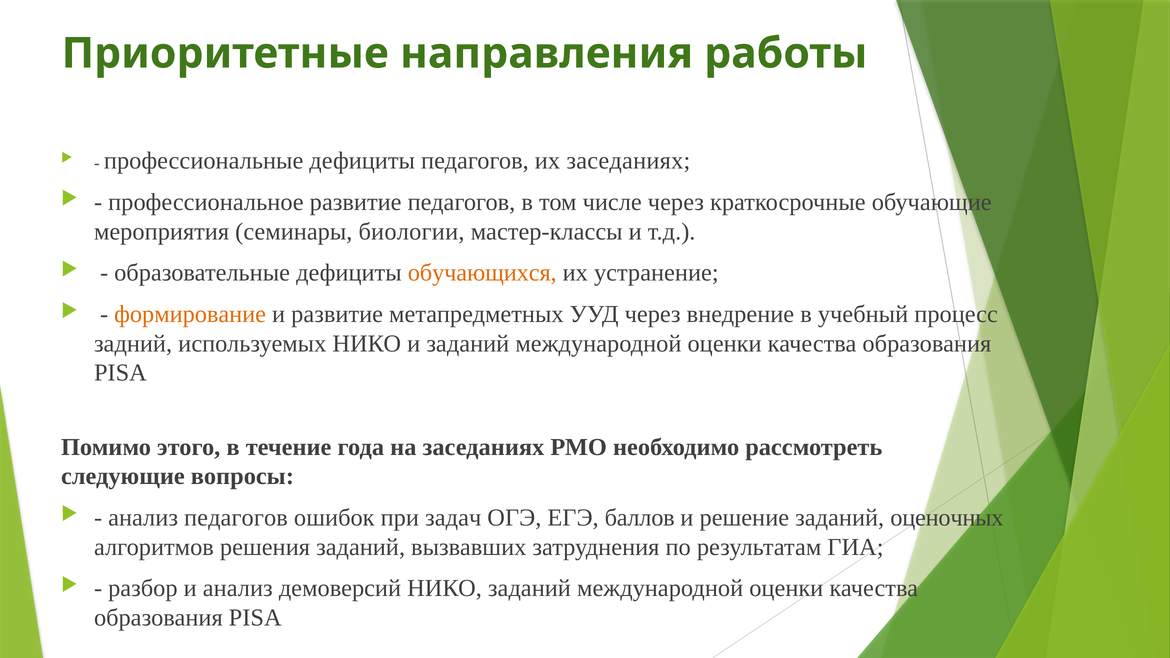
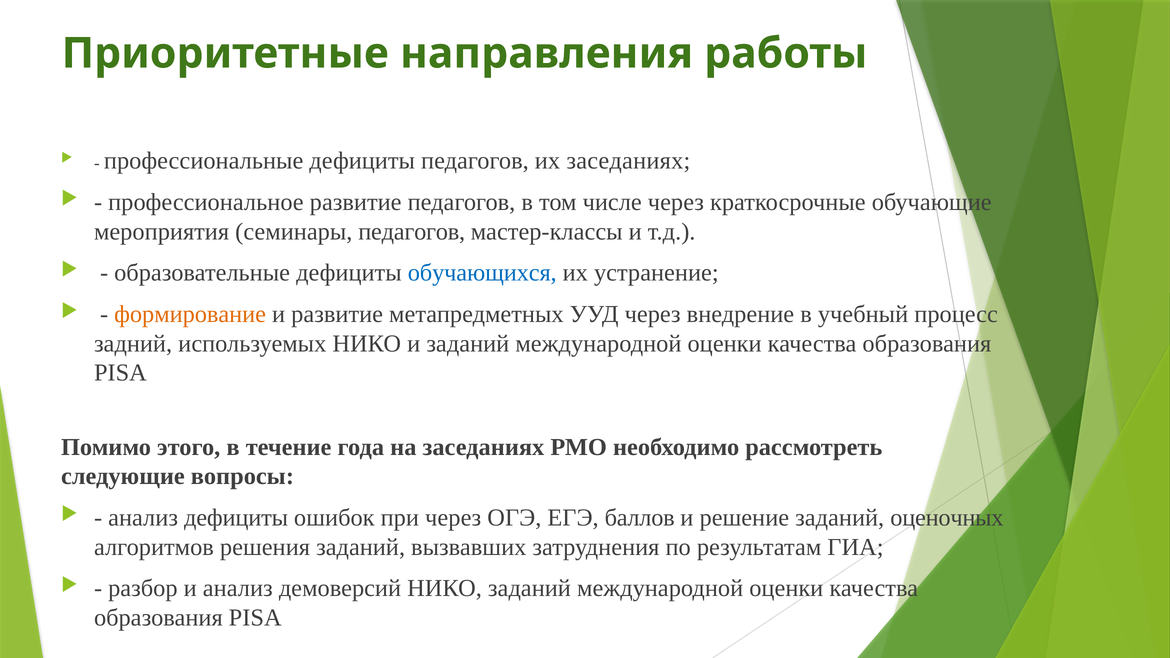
семинары биологии: биологии -> педагогов
обучающихся colour: orange -> blue
анализ педагогов: педагогов -> дефициты
при задач: задач -> через
